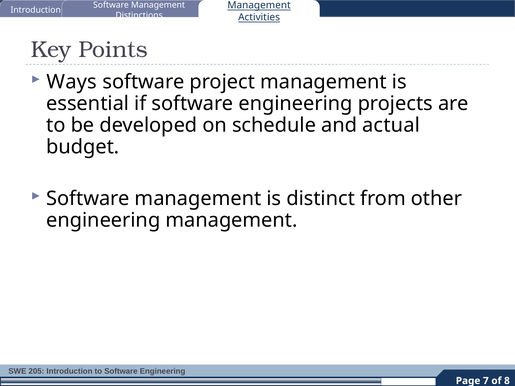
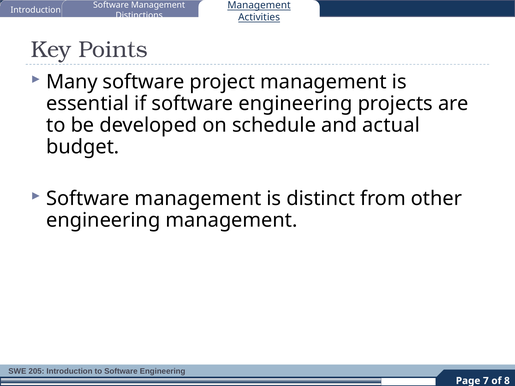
Ways: Ways -> Many
